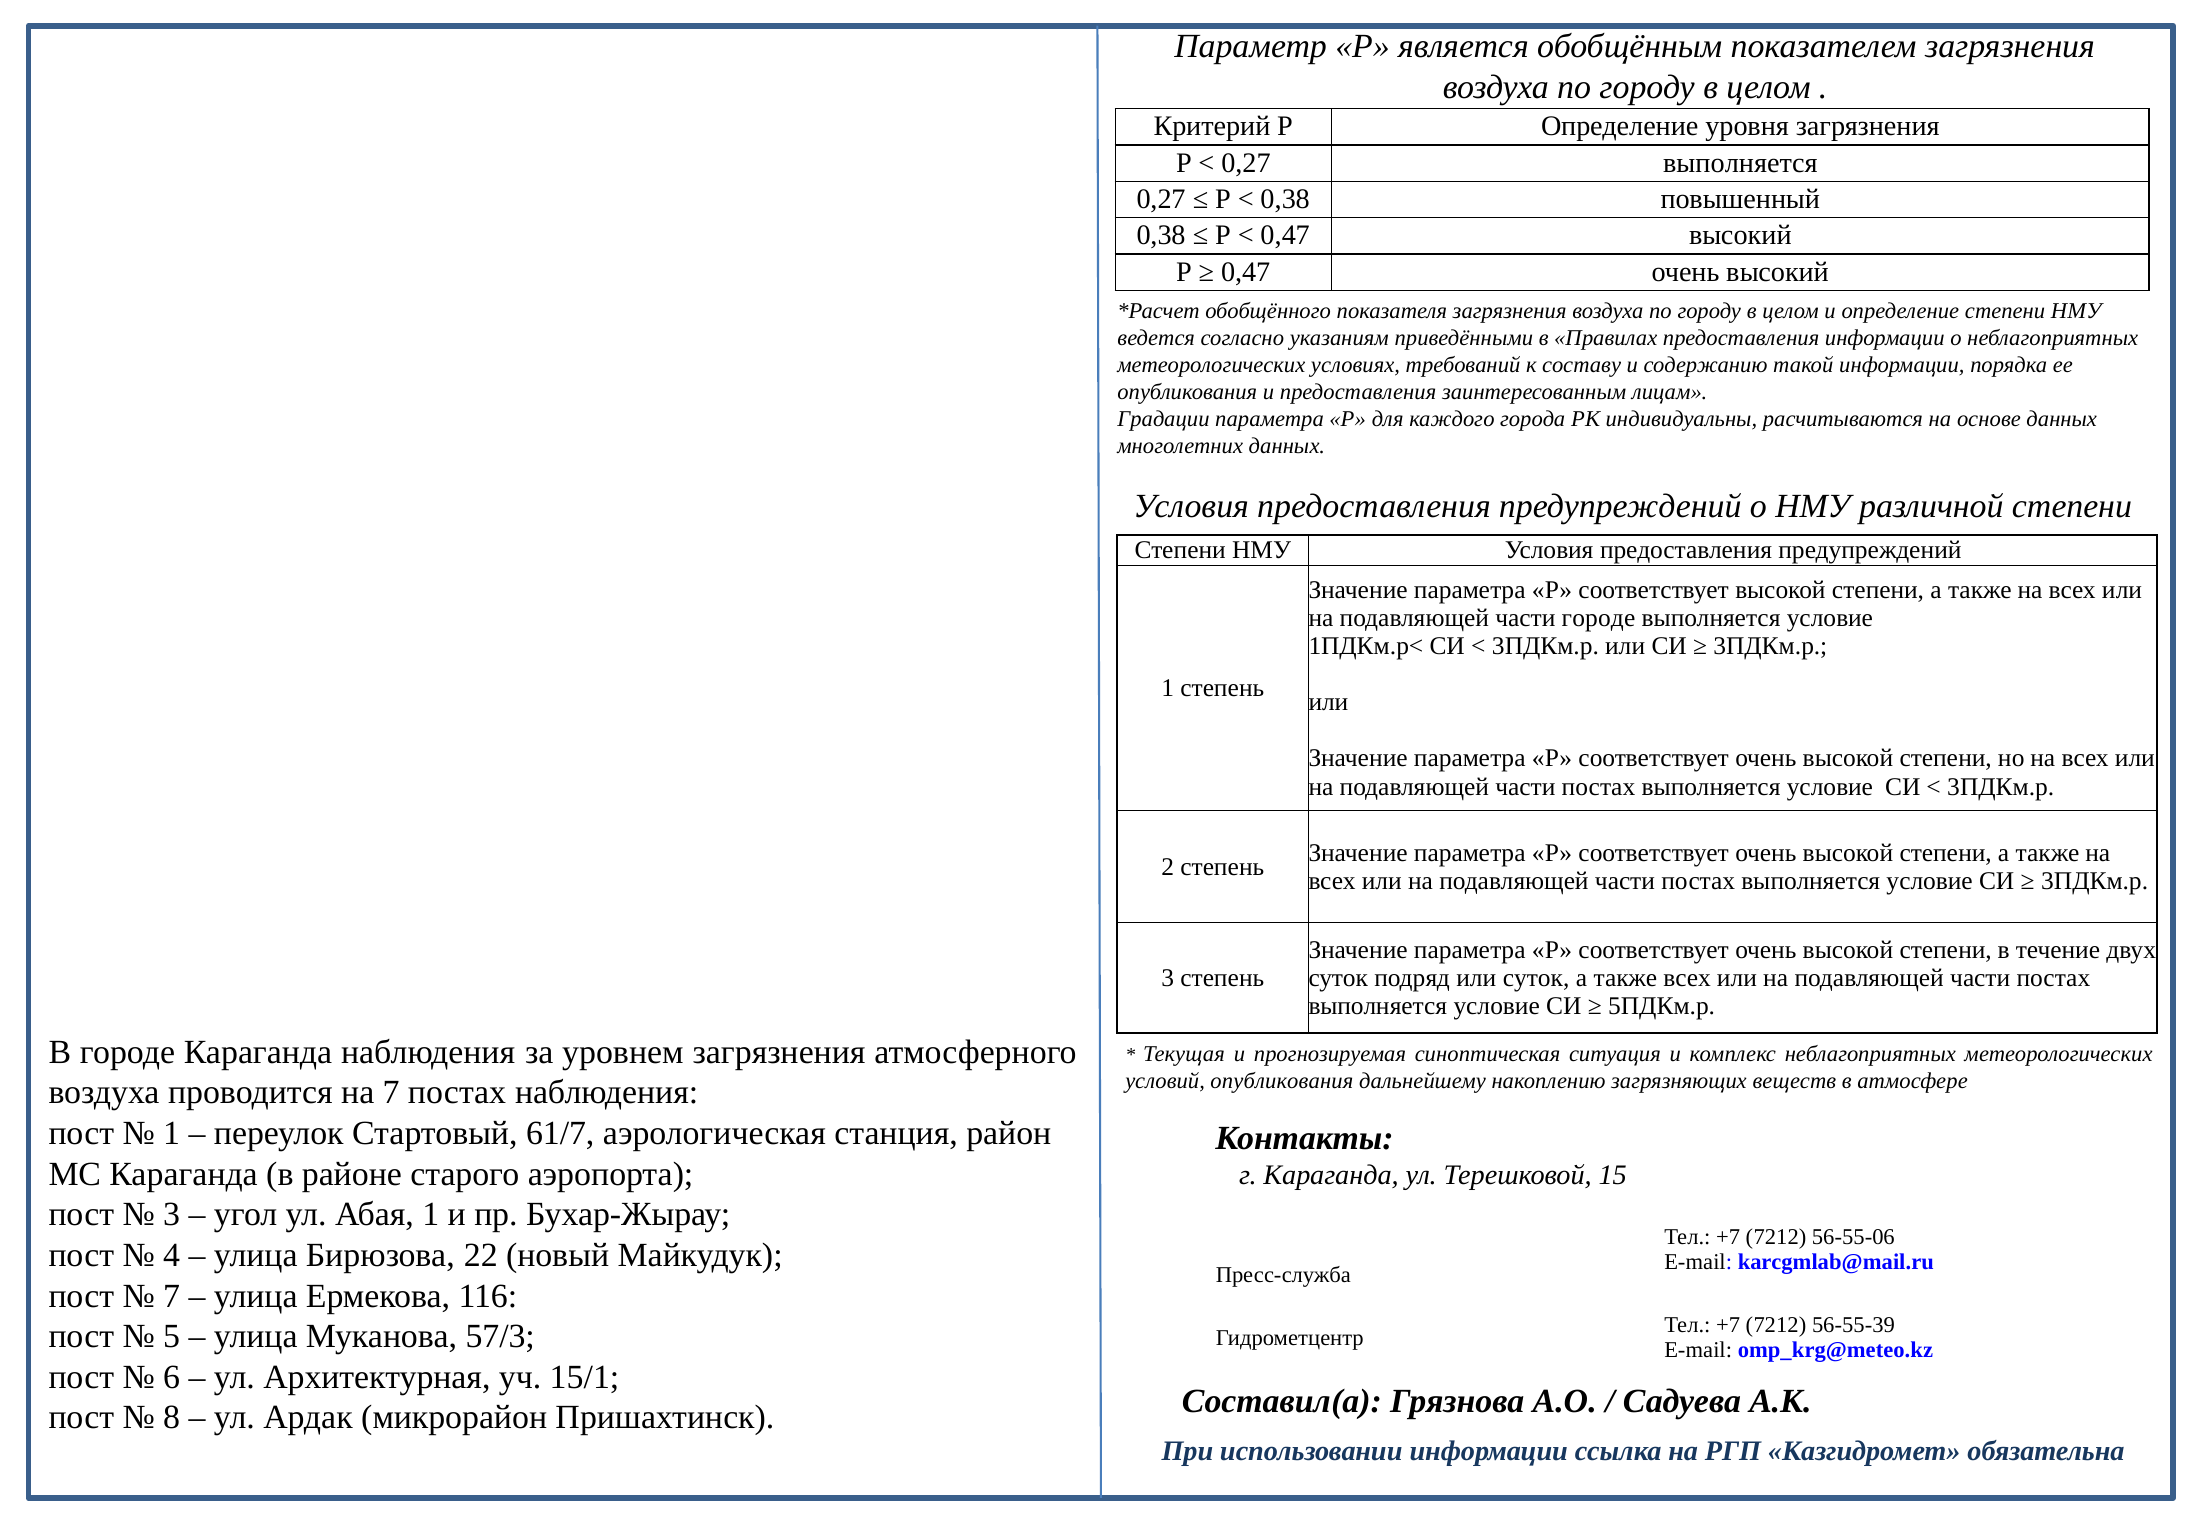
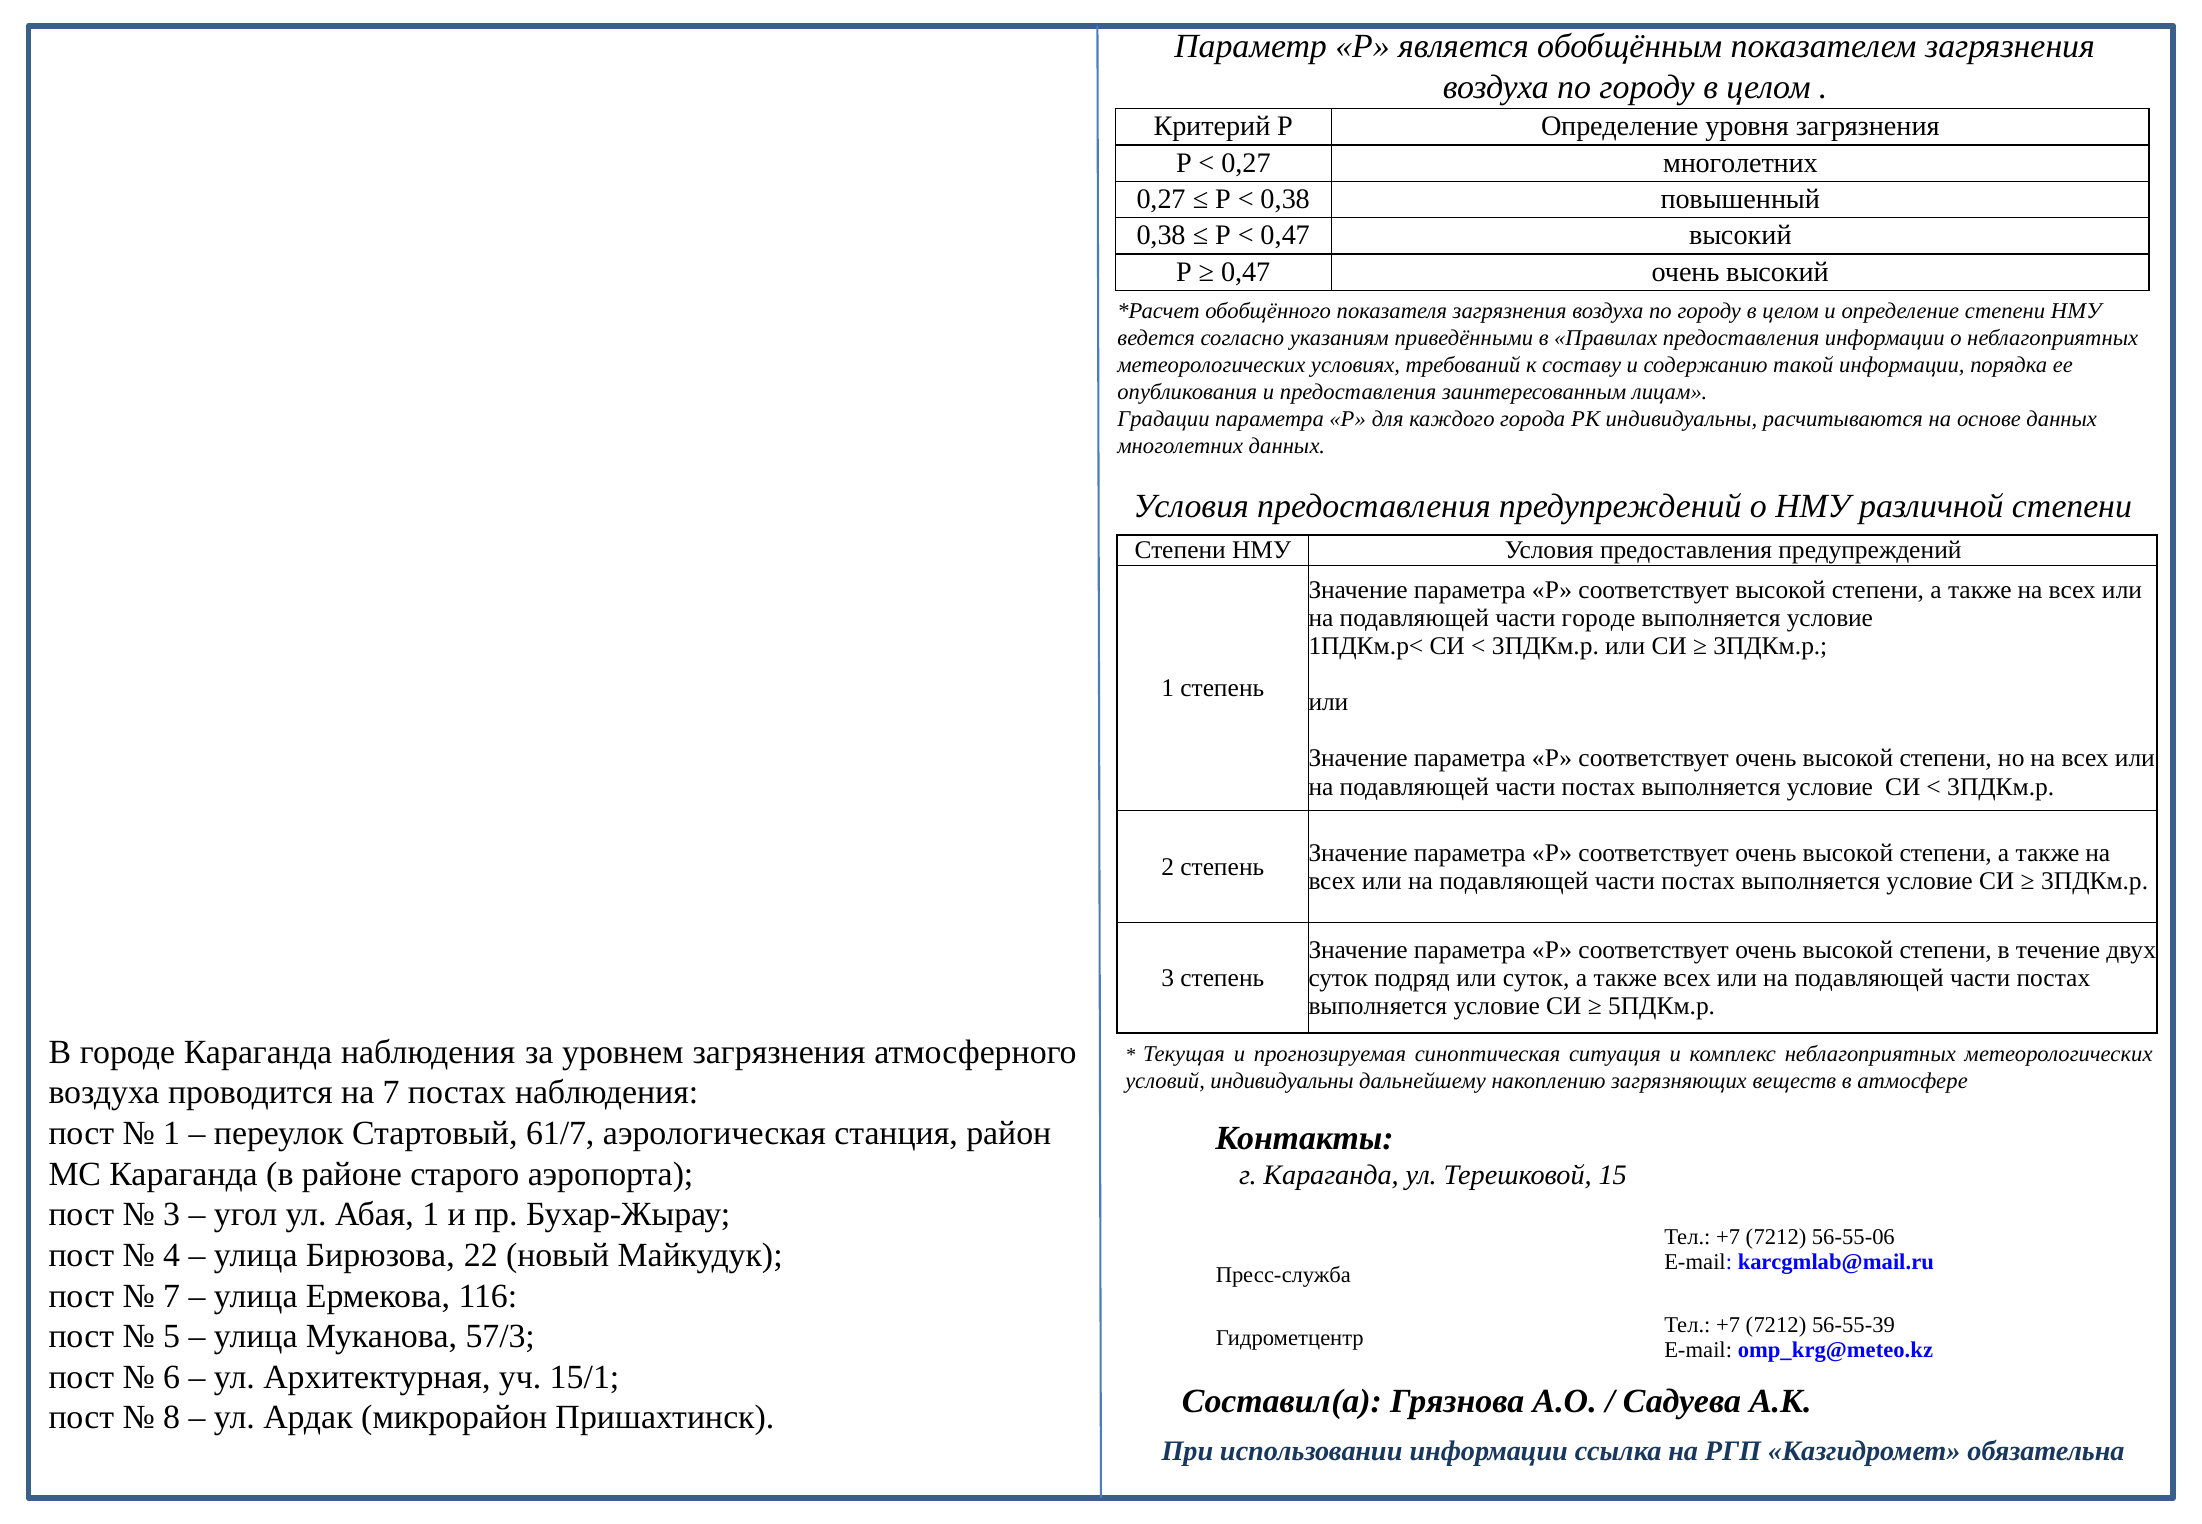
0,27 выполняется: выполняется -> многолетних
условий опубликования: опубликования -> индивидуальны
